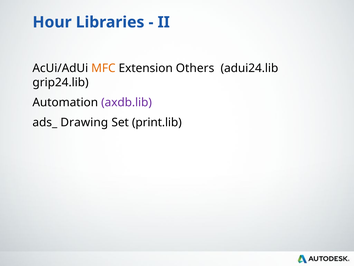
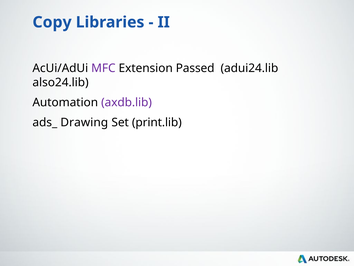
Hour: Hour -> Copy
MFC colour: orange -> purple
Others: Others -> Passed
grip24.lib: grip24.lib -> also24.lib
